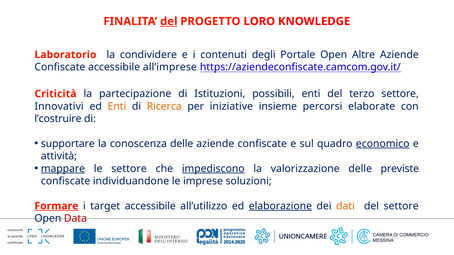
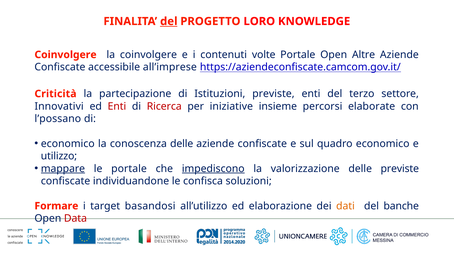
Laboratorio at (65, 55): Laboratorio -> Coinvolgere
la condividere: condividere -> coinvolgere
degli: degli -> volte
Istituzioni possibili: possibili -> previste
Enti at (117, 106) colour: orange -> red
Ricerca colour: orange -> red
l’costruire: l’costruire -> l’possano
supportare at (68, 144): supportare -> economico
economico at (383, 144) underline: present -> none
attività: attività -> utilizzo
le settore: settore -> portale
imprese: imprese -> confisca
Formare underline: present -> none
target accessibile: accessibile -> basandosi
elaborazione underline: present -> none
del settore: settore -> banche
